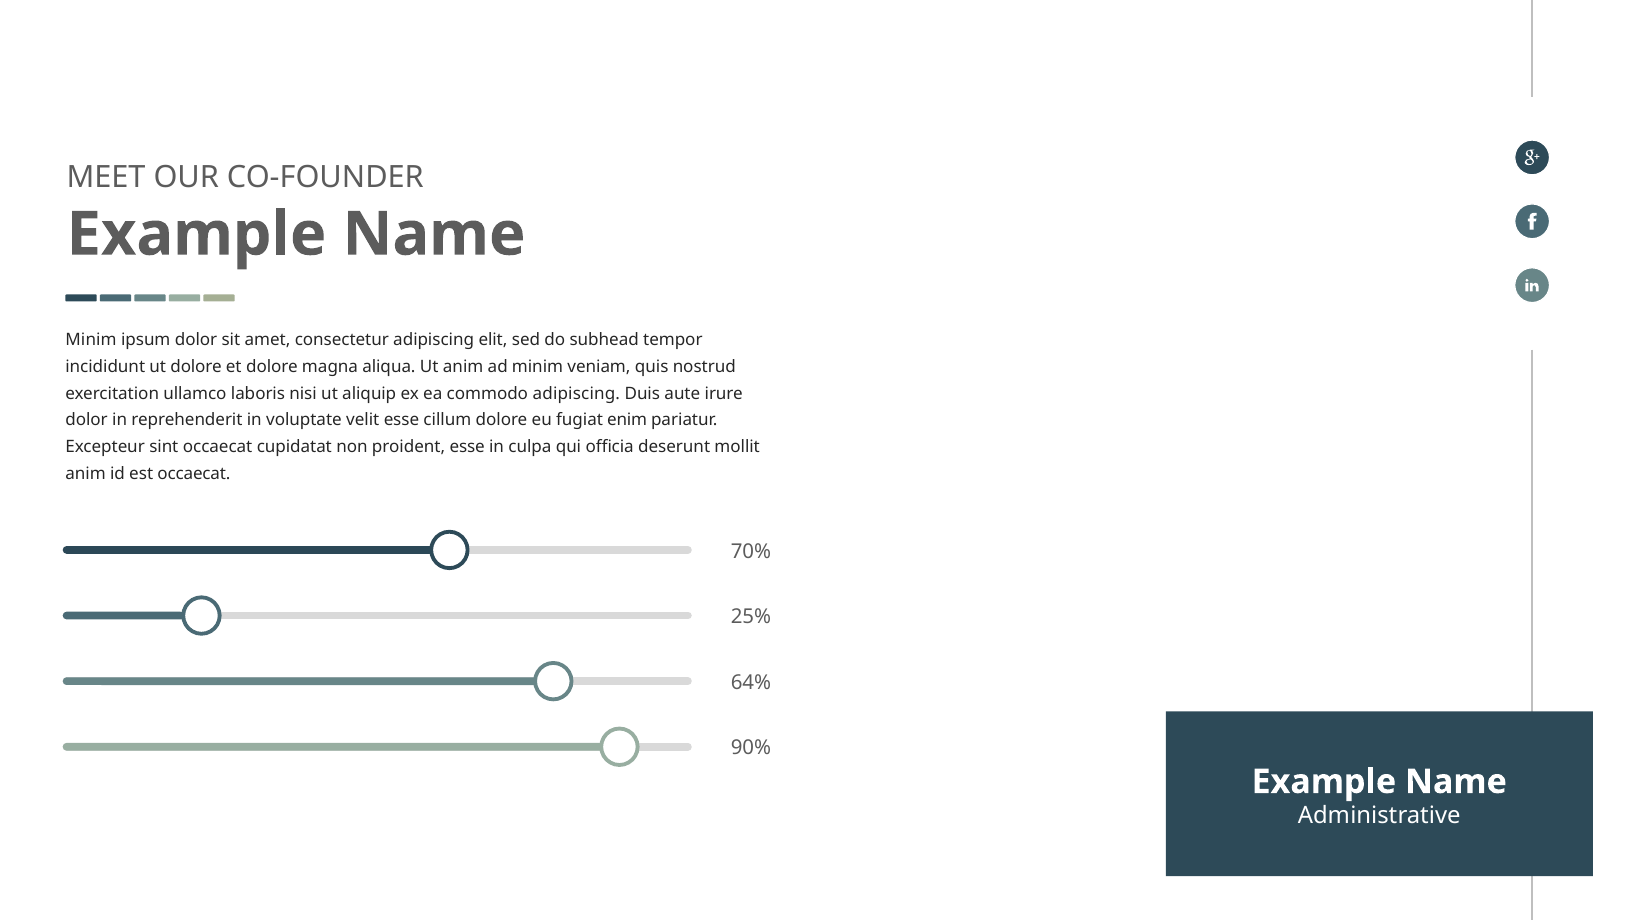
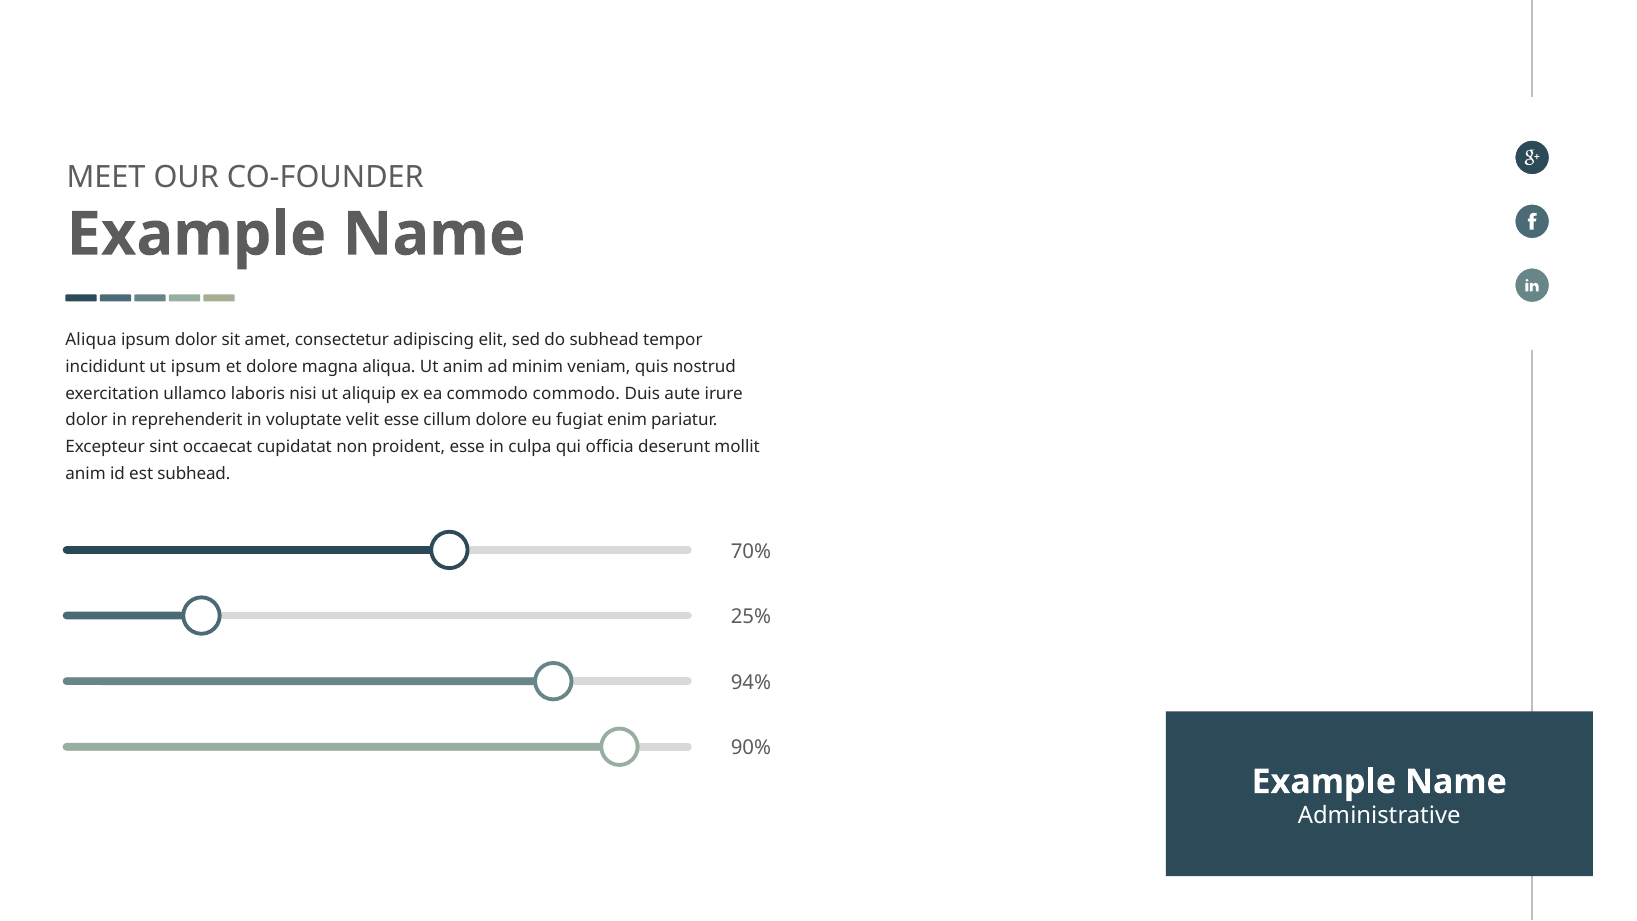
Minim at (91, 340): Minim -> Aliqua
ut dolore: dolore -> ipsum
commodo adipiscing: adipiscing -> commodo
est occaecat: occaecat -> subhead
64%: 64% -> 94%
